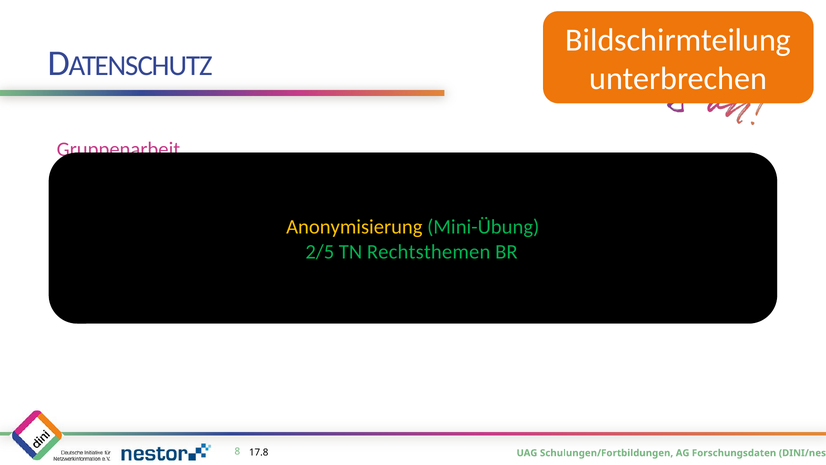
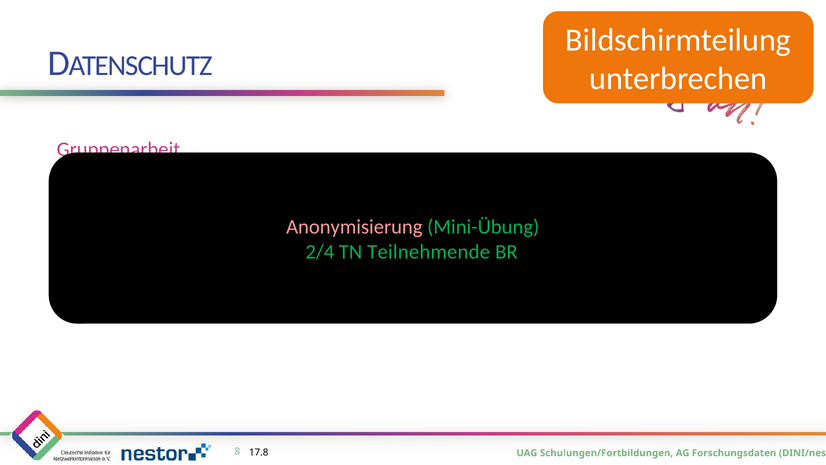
Anonymisierung colour: yellow -> pink
2/5: 2/5 -> 2/4
Rechtsthemen: Rechtsthemen -> Teilnehmende
